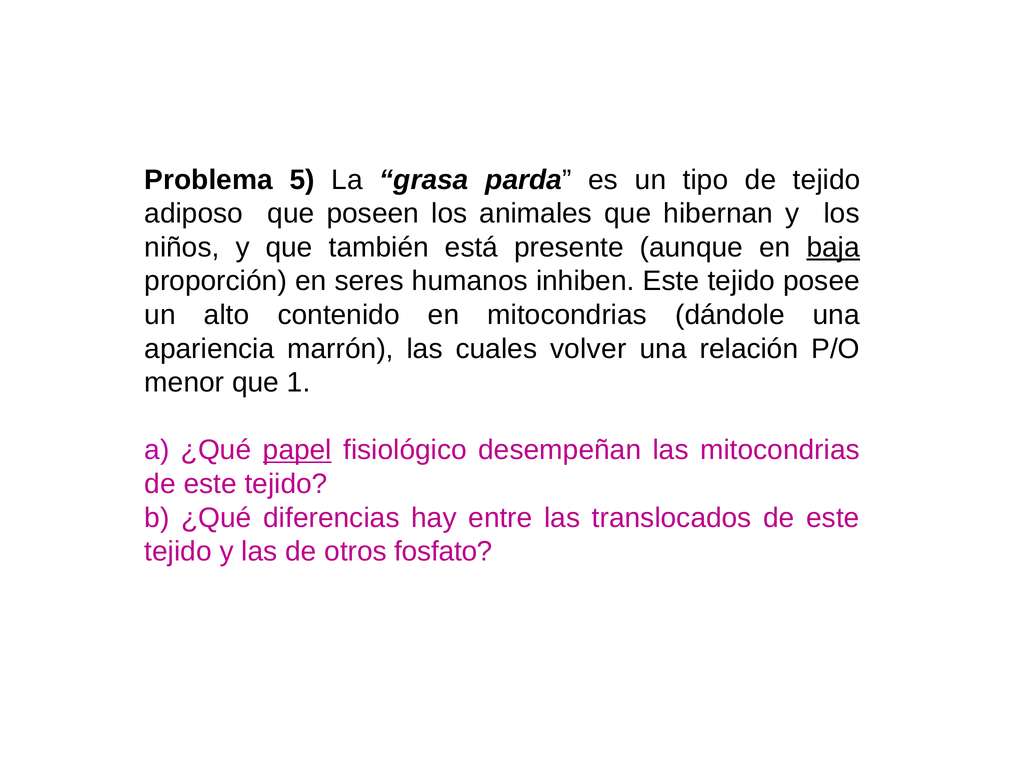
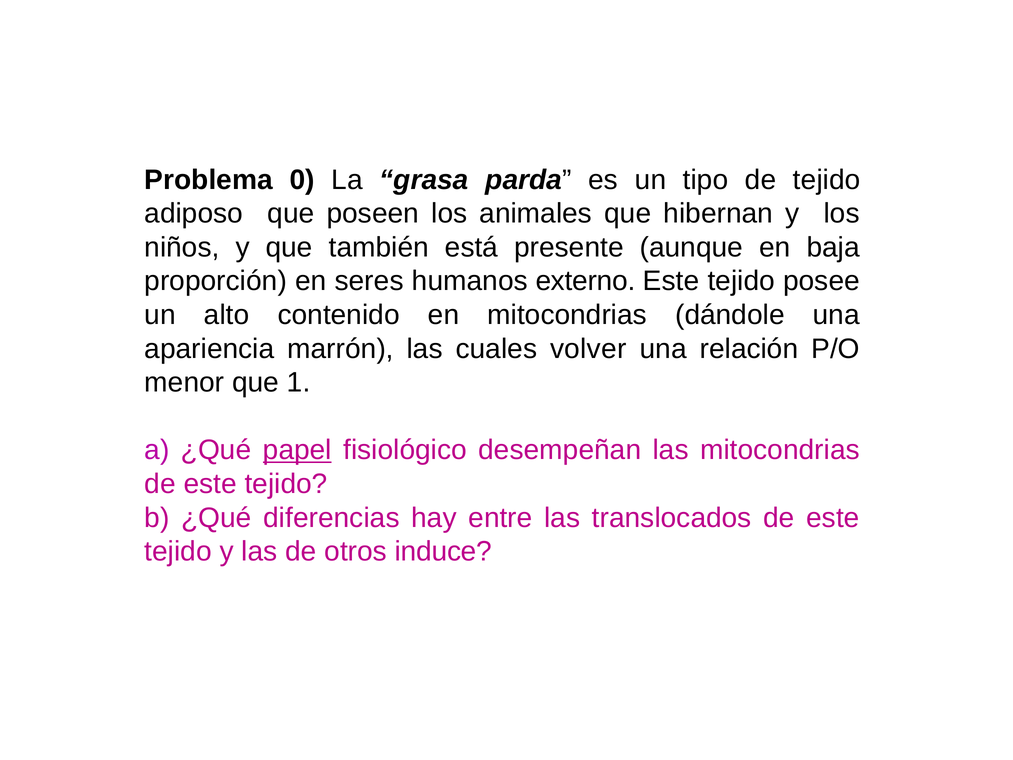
5: 5 -> 0
baja underline: present -> none
inhiben: inhiben -> externo
fosfato: fosfato -> induce
